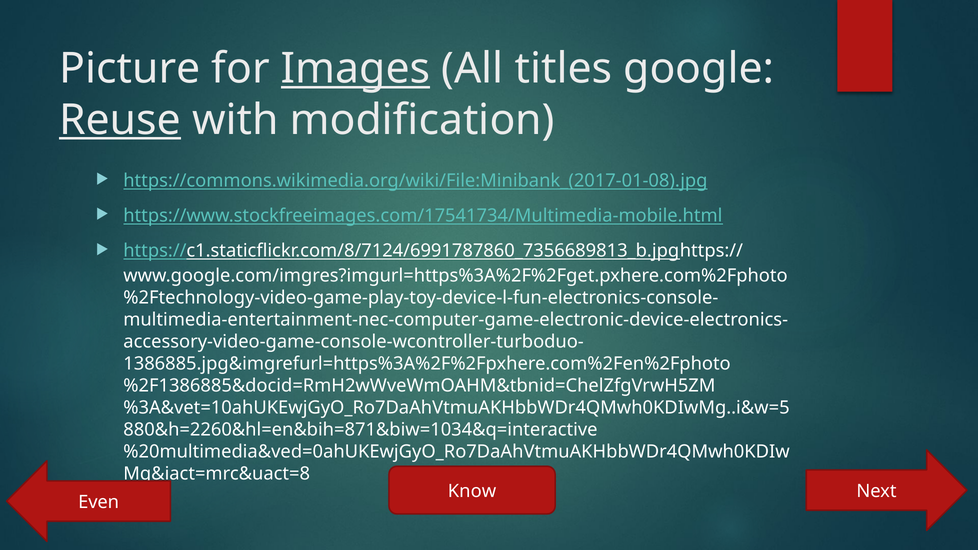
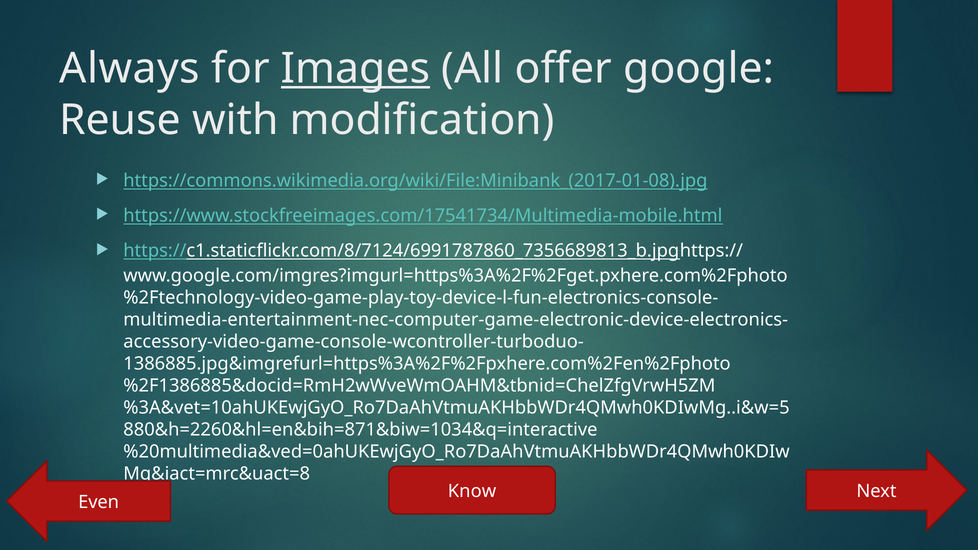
Picture: Picture -> Always
titles: titles -> offer
Reuse underline: present -> none
